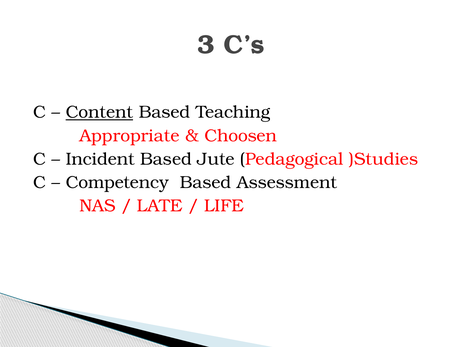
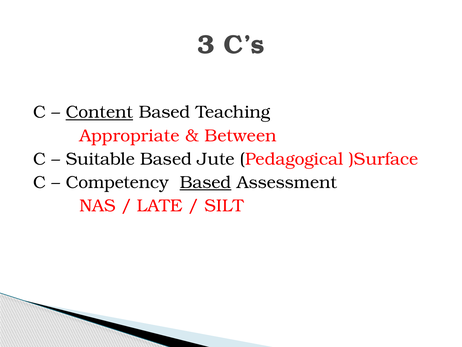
Choosen: Choosen -> Between
Incident: Incident -> Suitable
)Studies: )Studies -> )Surface
Based at (206, 182) underline: none -> present
LIFE: LIFE -> SILT
